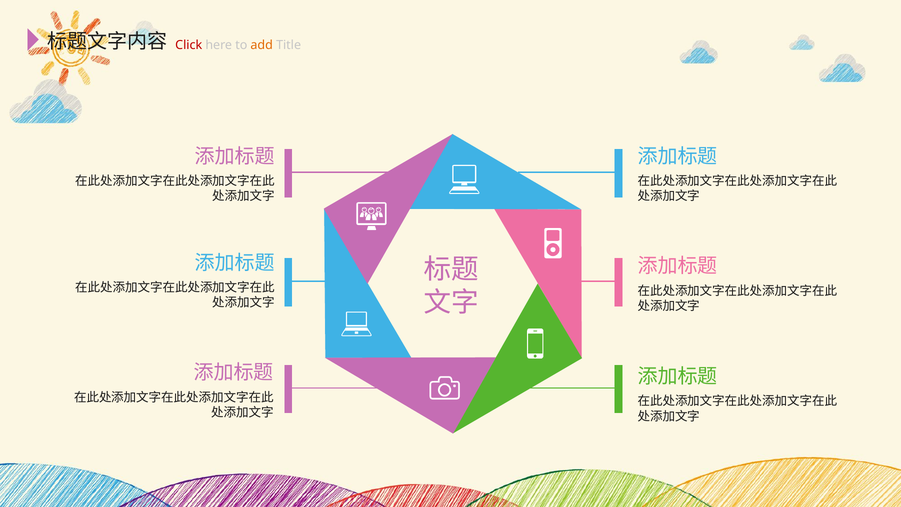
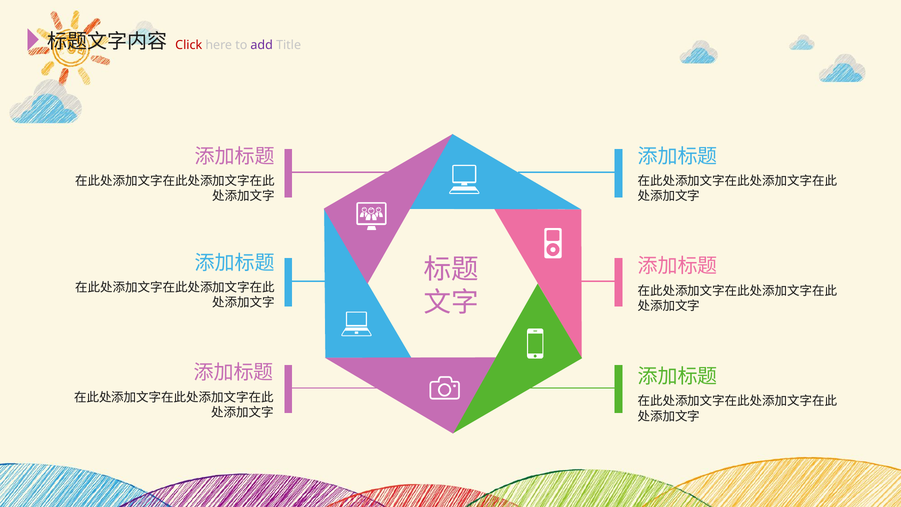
add colour: orange -> purple
